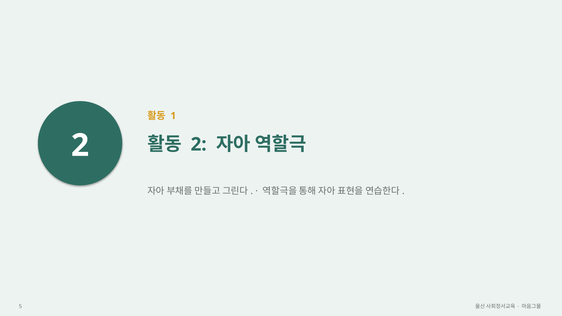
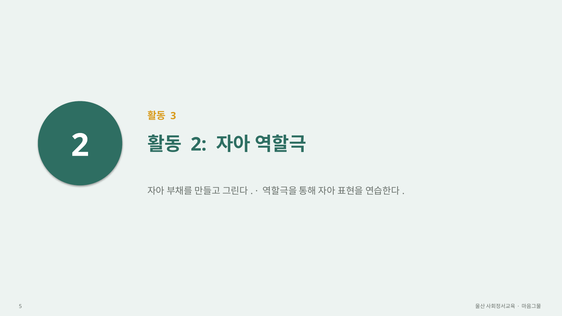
1: 1 -> 3
